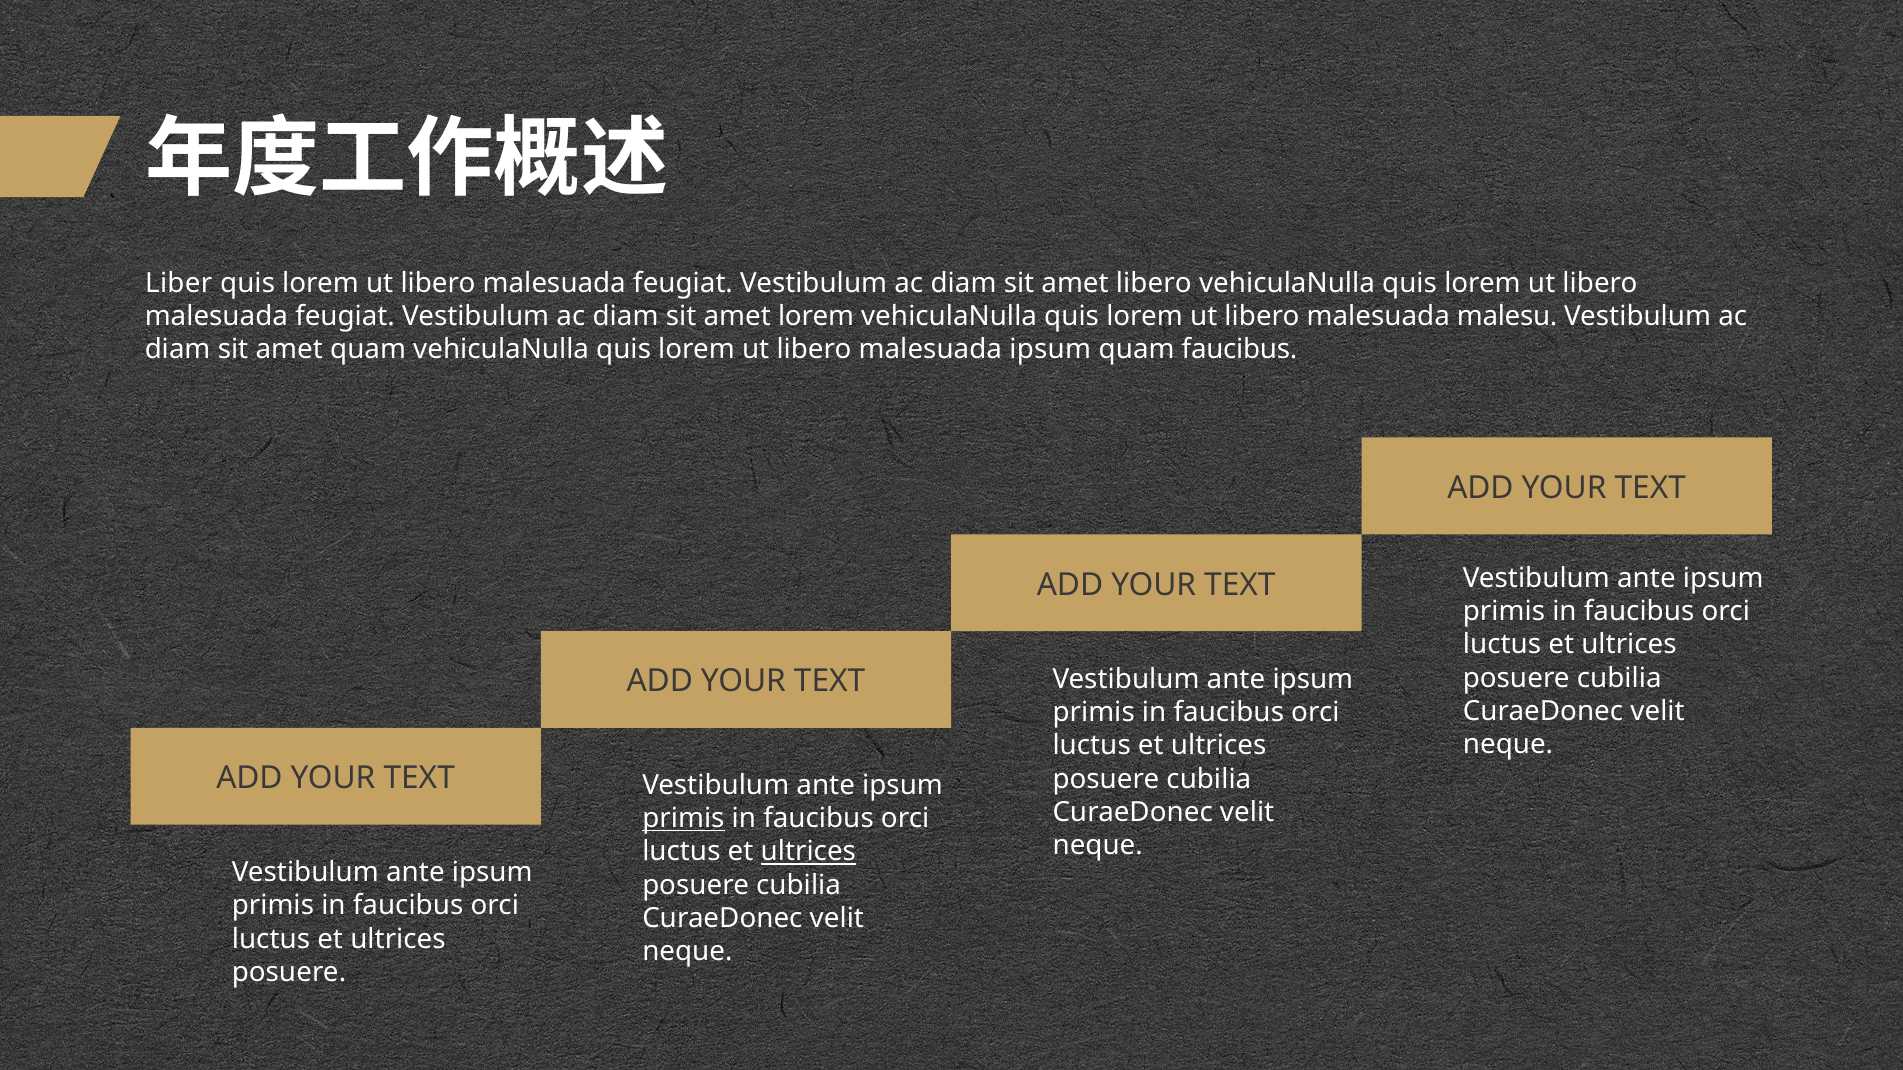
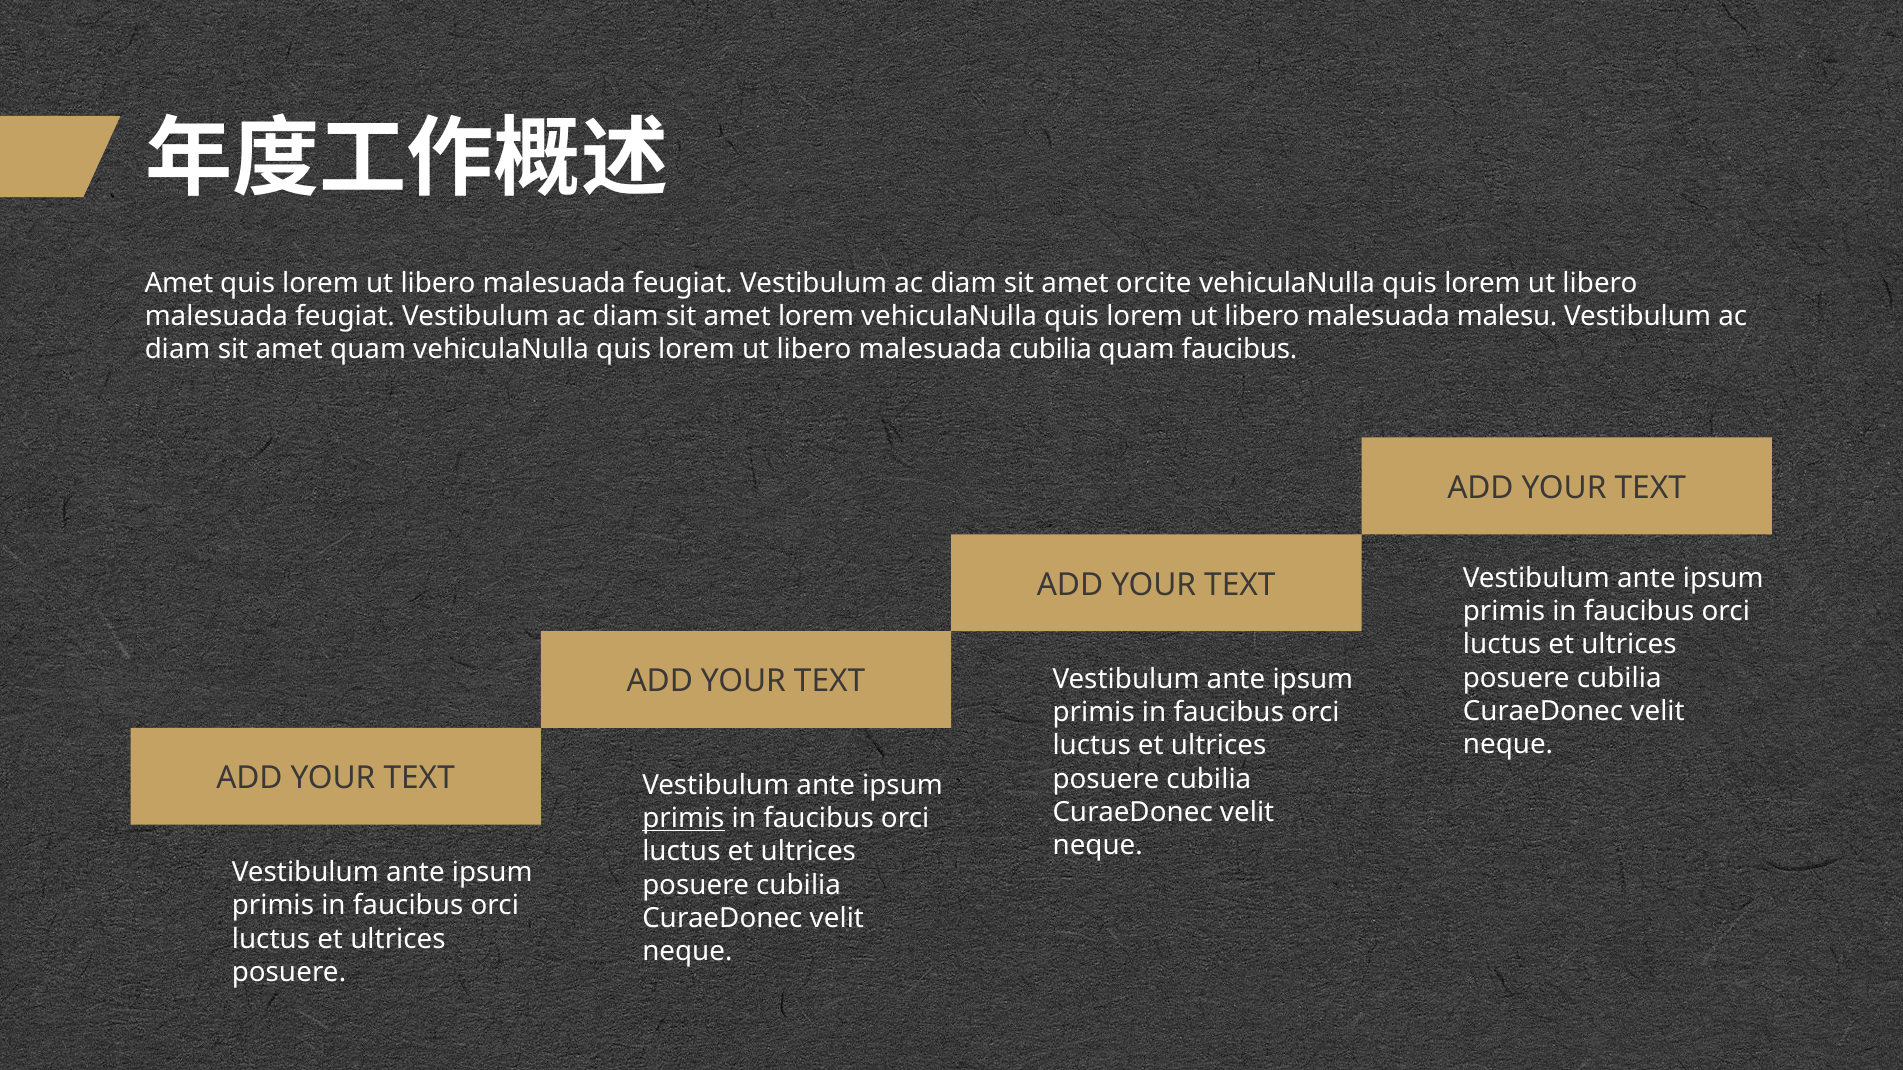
Liber at (179, 283): Liber -> Amet
amet libero: libero -> orcite
malesuada ipsum: ipsum -> cubilia
ultrices at (808, 852) underline: present -> none
